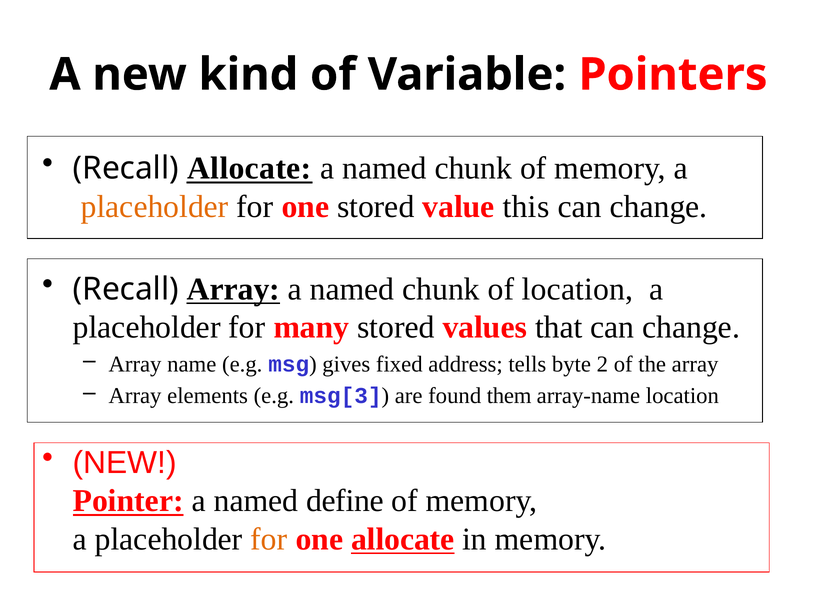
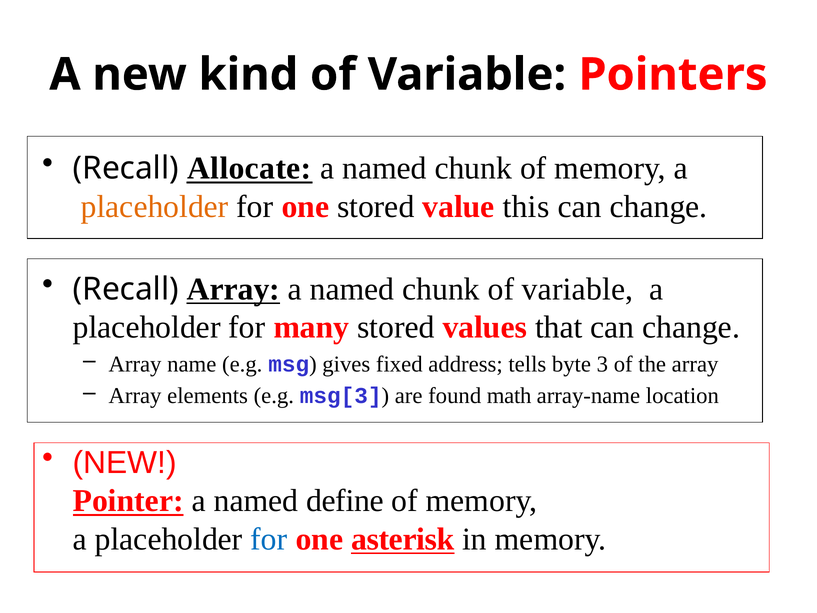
chunk of location: location -> variable
2: 2 -> 3
them: them -> math
for at (269, 539) colour: orange -> blue
one allocate: allocate -> asterisk
